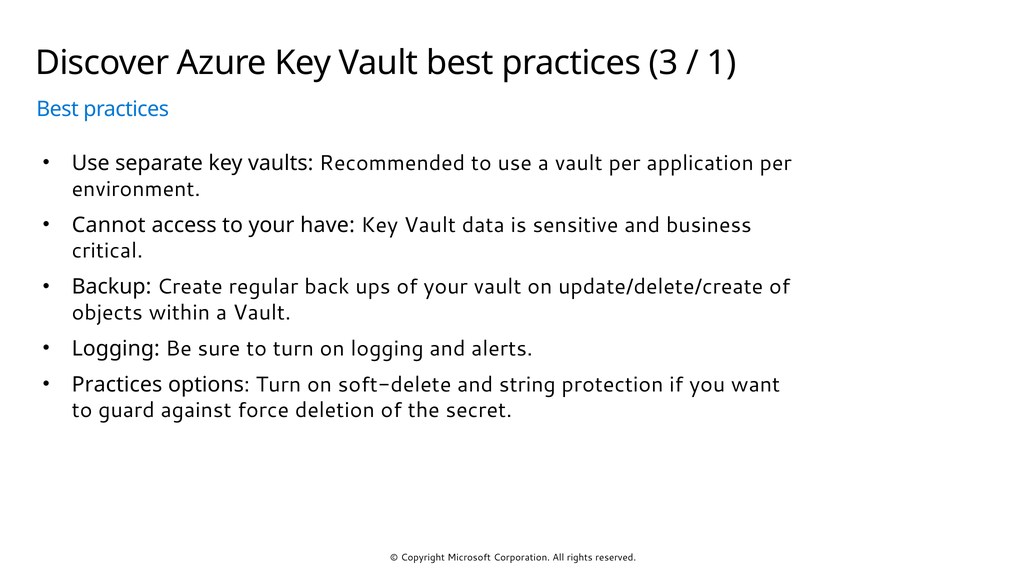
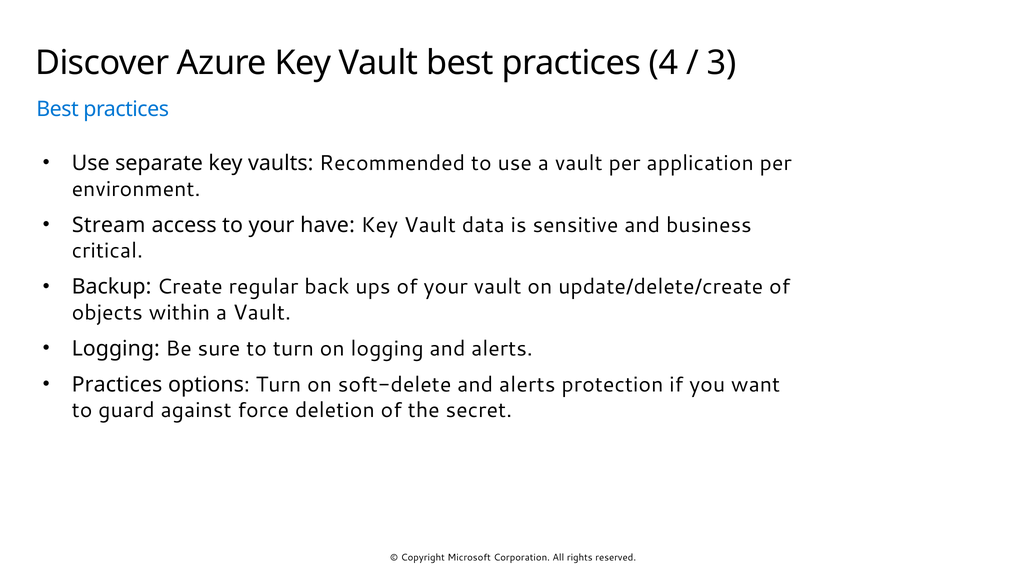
3: 3 -> 4
1: 1 -> 3
Cannot: Cannot -> Stream
soft-delete and string: string -> alerts
